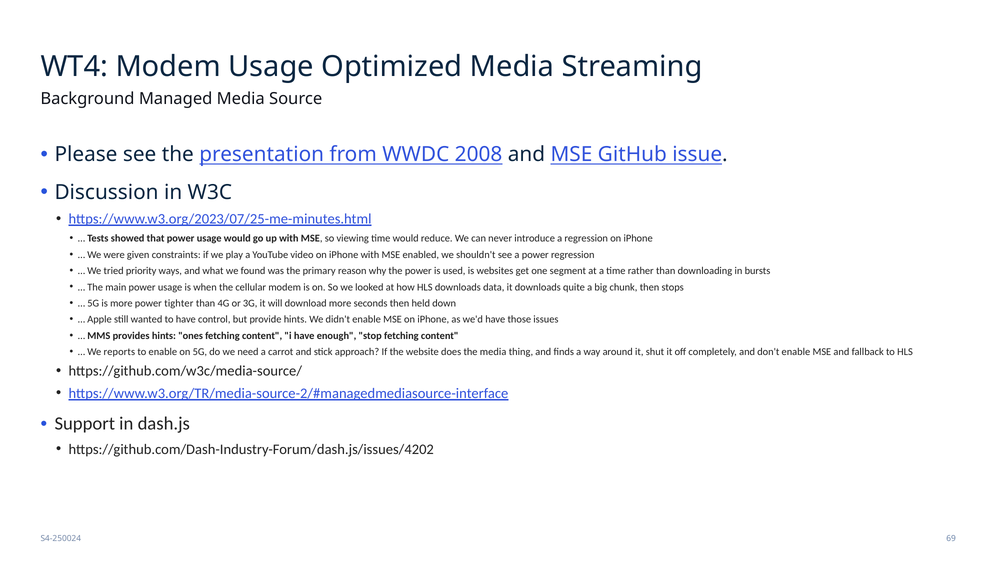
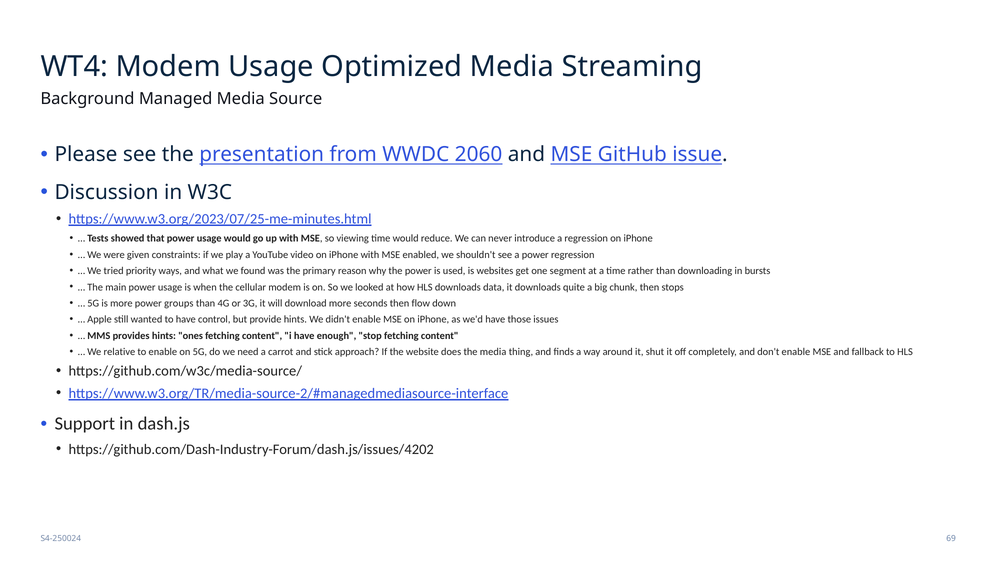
2008: 2008 -> 2060
tighter: tighter -> groups
held: held -> flow
reports: reports -> relative
